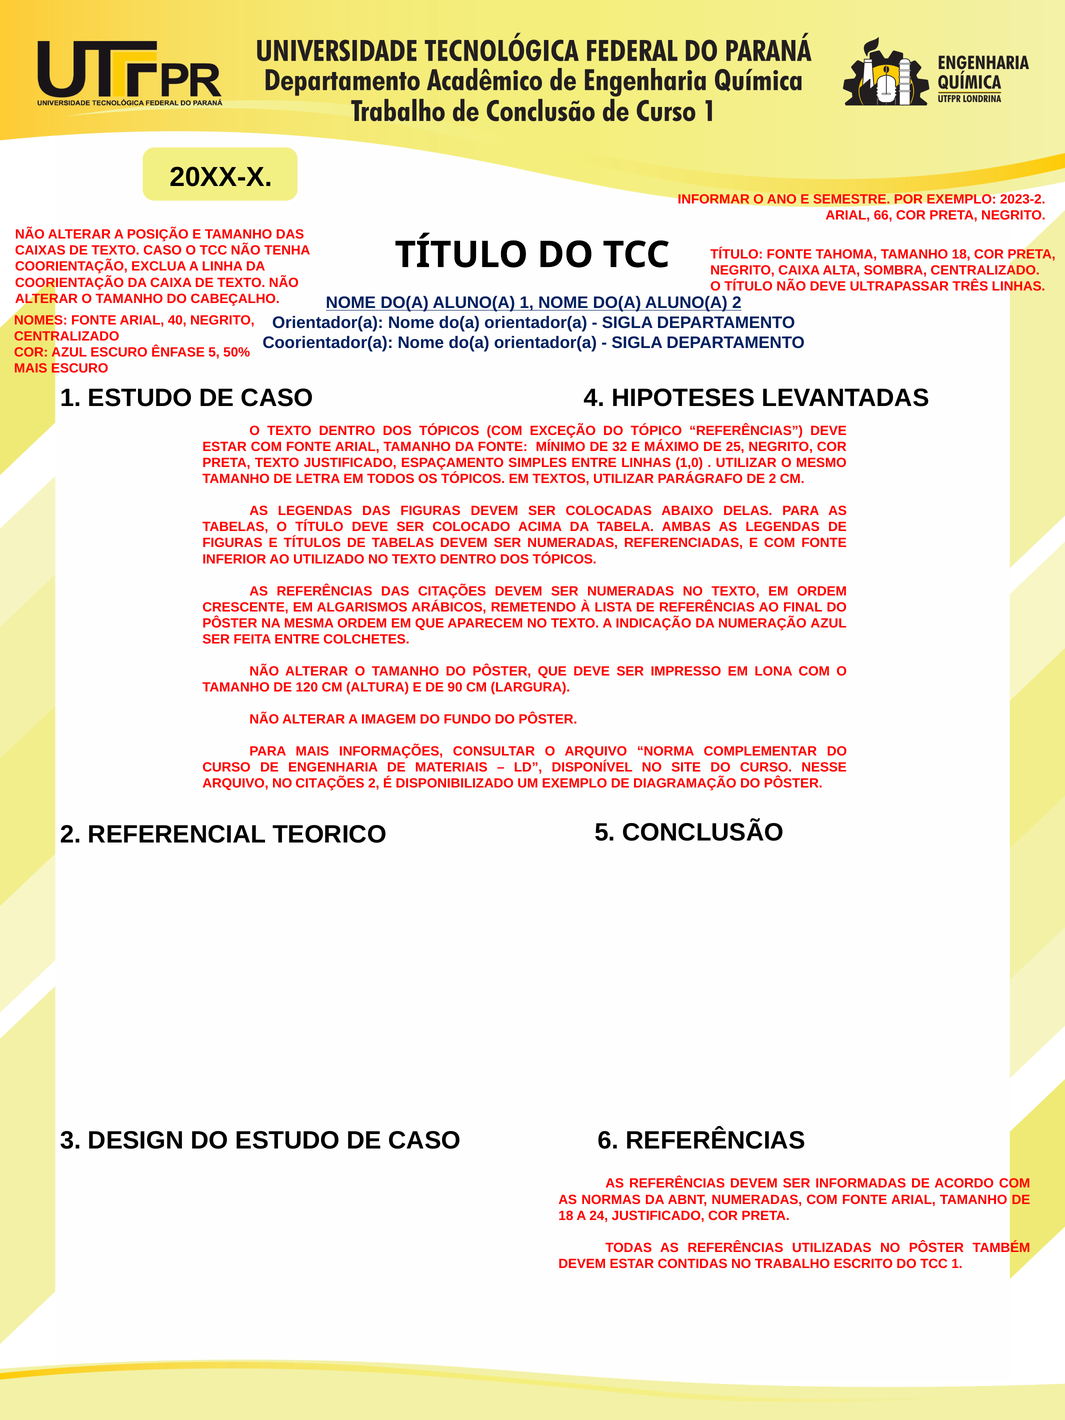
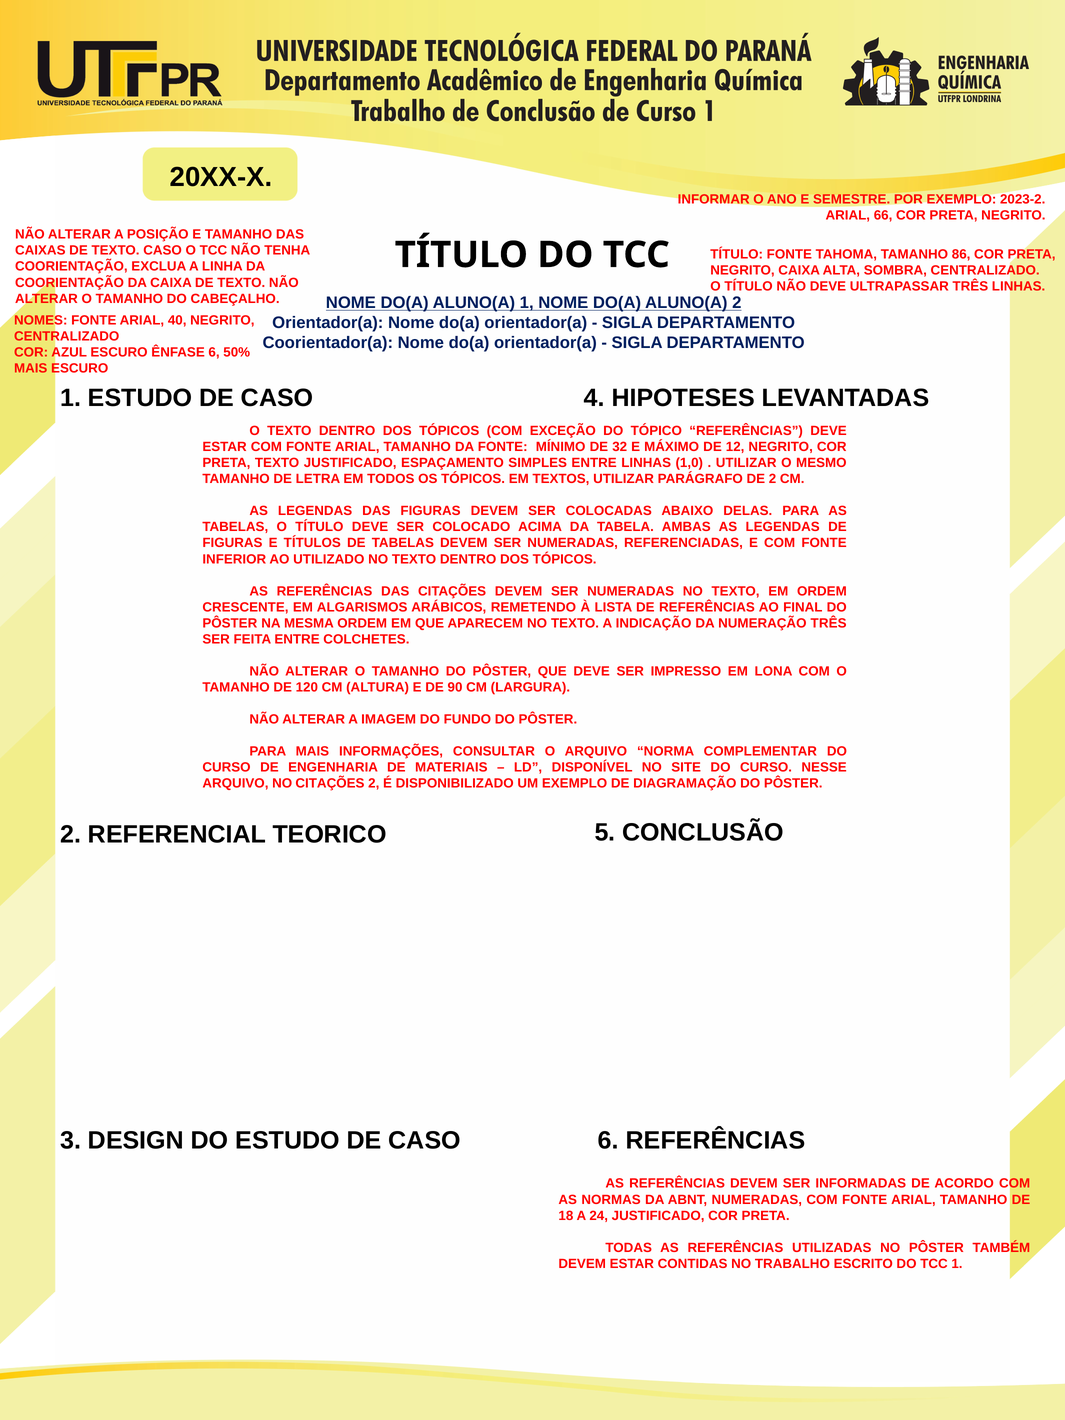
TAMANHO 18: 18 -> 86
ÊNFASE 5: 5 -> 6
25: 25 -> 12
NUMERAÇÃO AZUL: AZUL -> TRÊS
